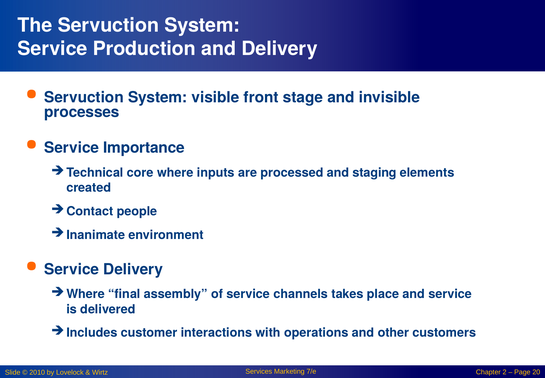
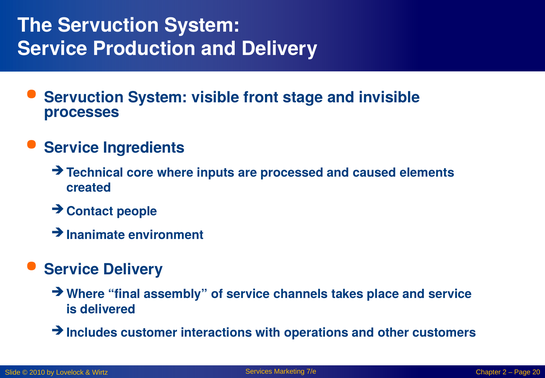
Importance: Importance -> Ingredients
staging: staging -> caused
